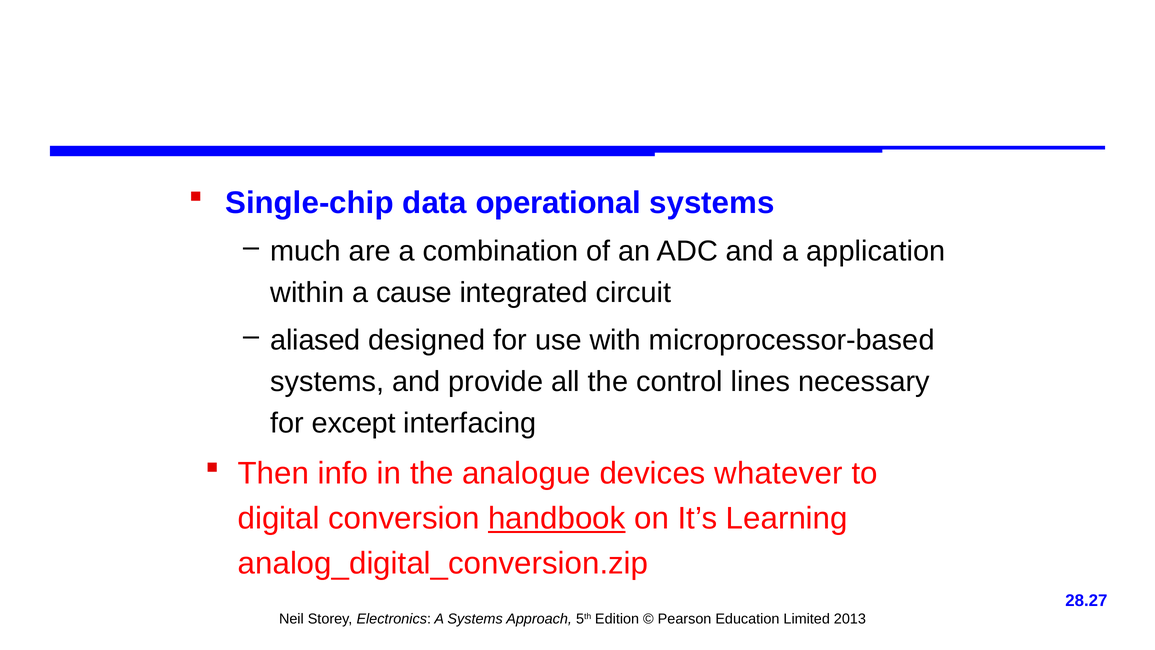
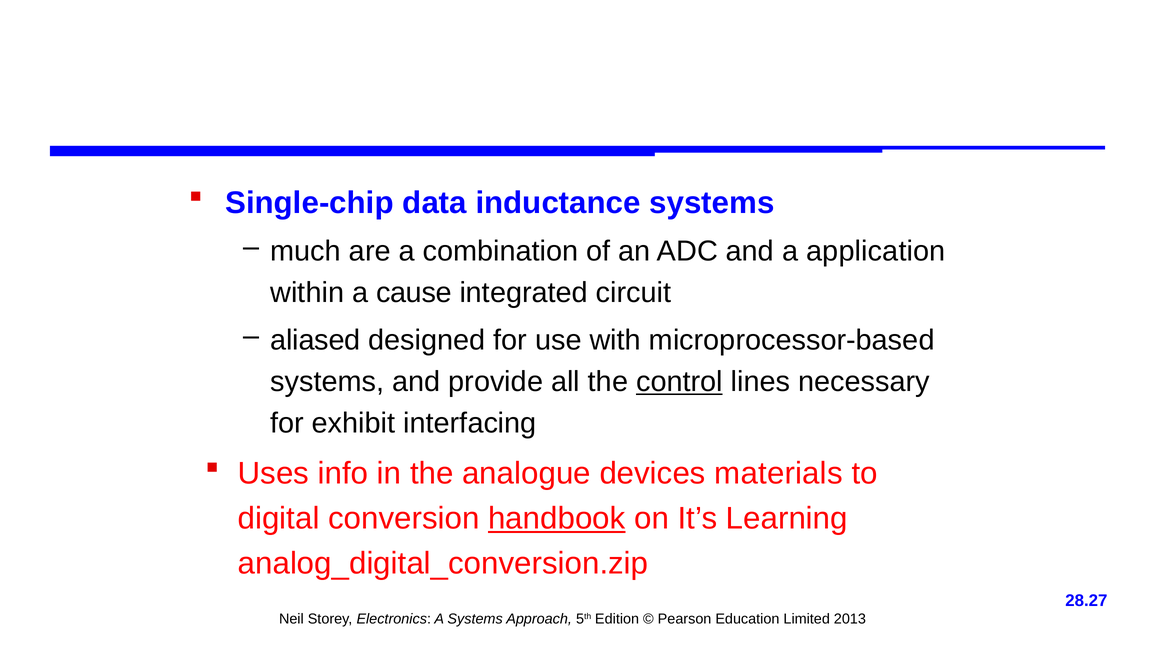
operational: operational -> inductance
control underline: none -> present
except: except -> exhibit
Then: Then -> Uses
whatever: whatever -> materials
